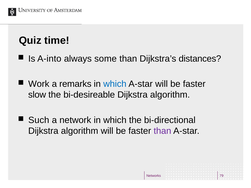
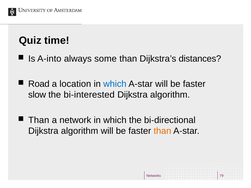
Work: Work -> Road
remarks: remarks -> location
bi-desireable: bi-desireable -> bi-interested
Such at (39, 120): Such -> Than
than at (162, 131) colour: purple -> orange
